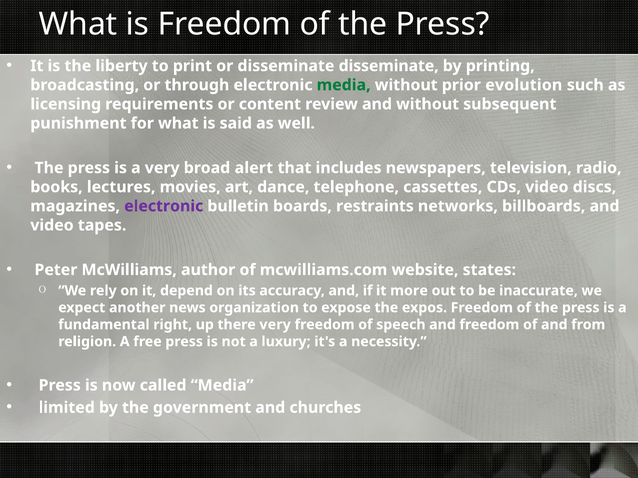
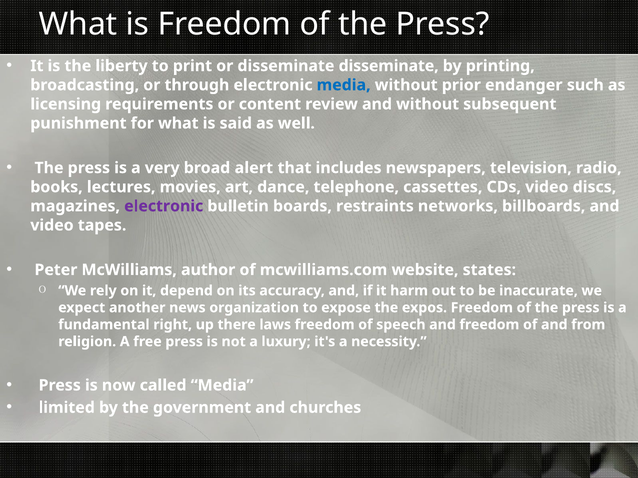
media at (344, 85) colour: green -> blue
evolution: evolution -> endanger
more: more -> harm
there very: very -> laws
